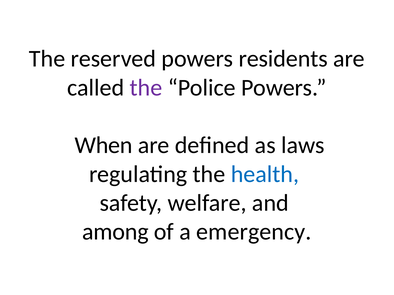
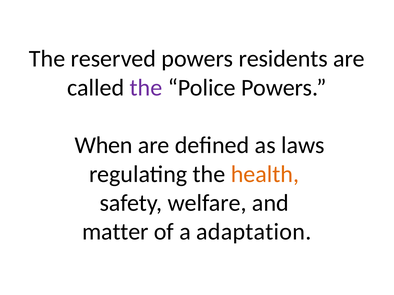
health colour: blue -> orange
among: among -> matter
emergency: emergency -> adaptation
